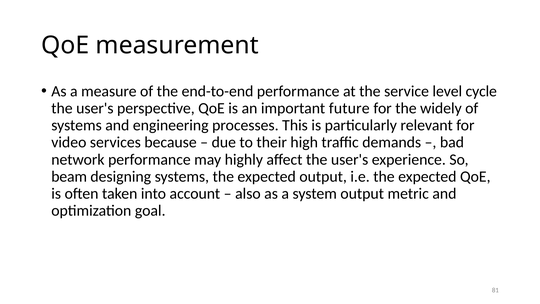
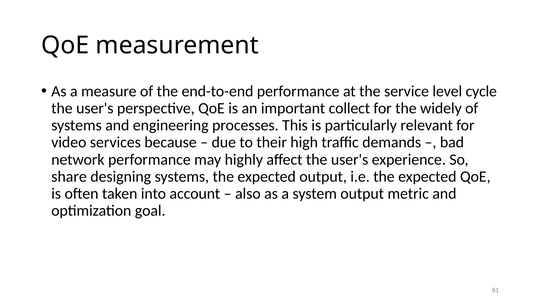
future: future -> collect
beam: beam -> share
